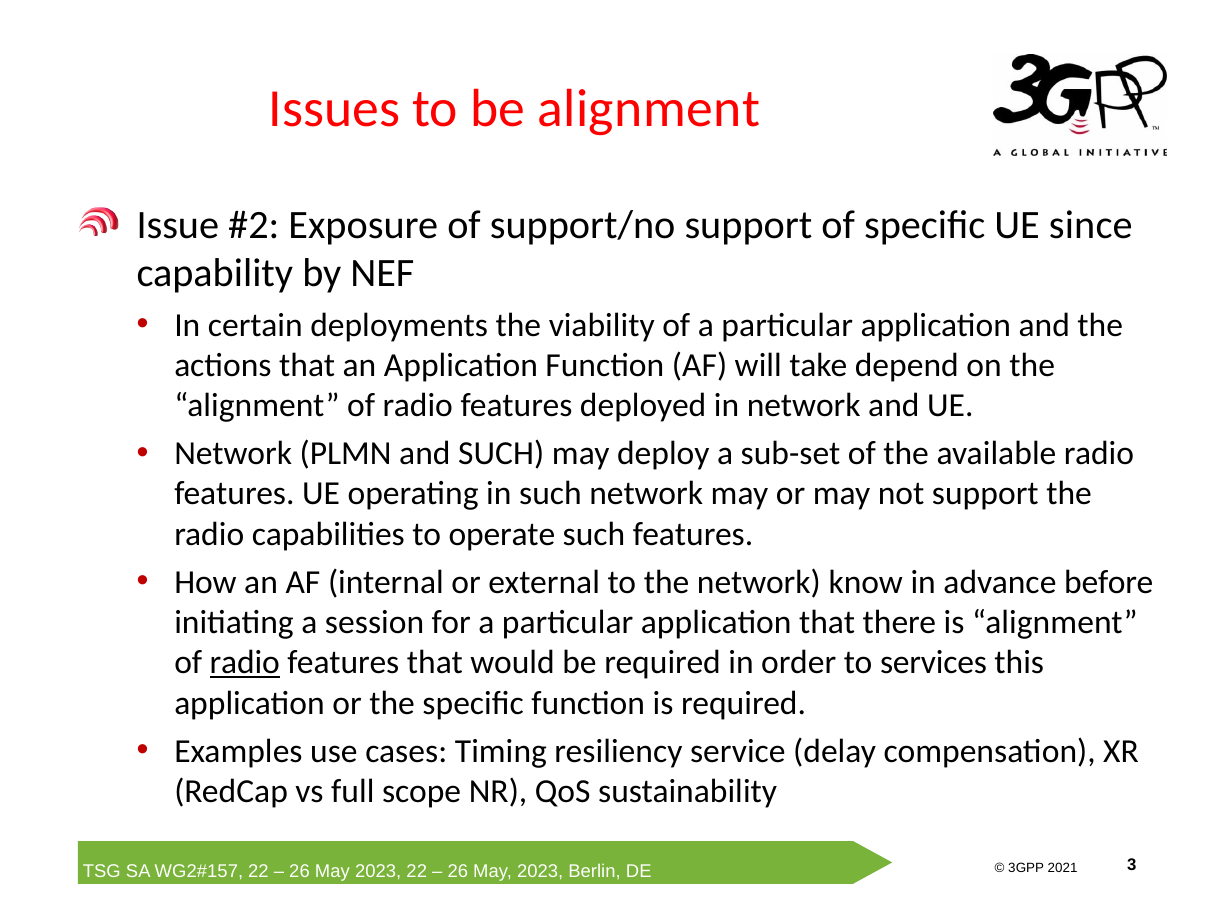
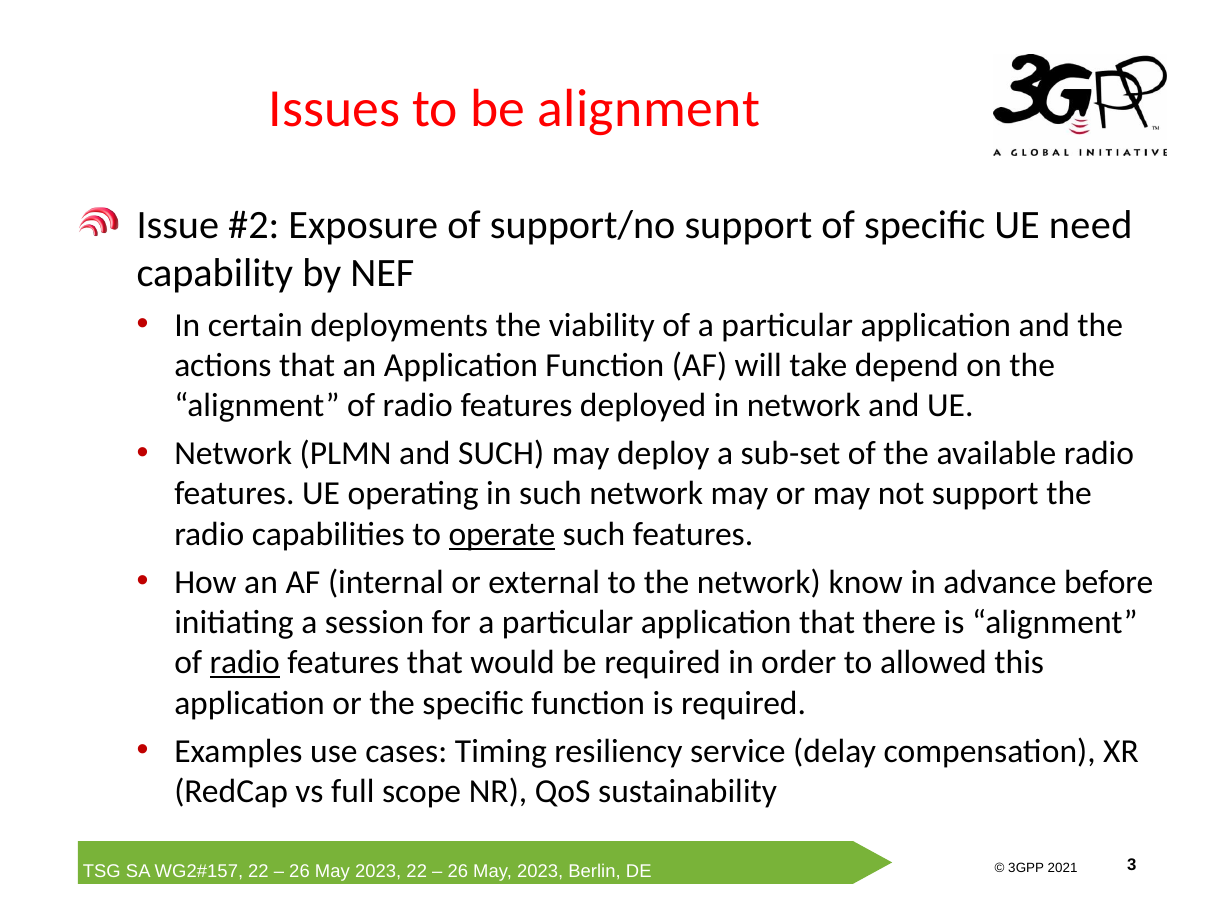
since: since -> need
operate underline: none -> present
services: services -> allowed
